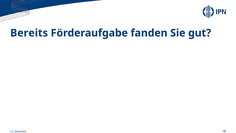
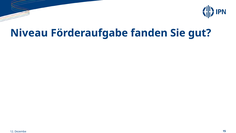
Bereits: Bereits -> Niveau
